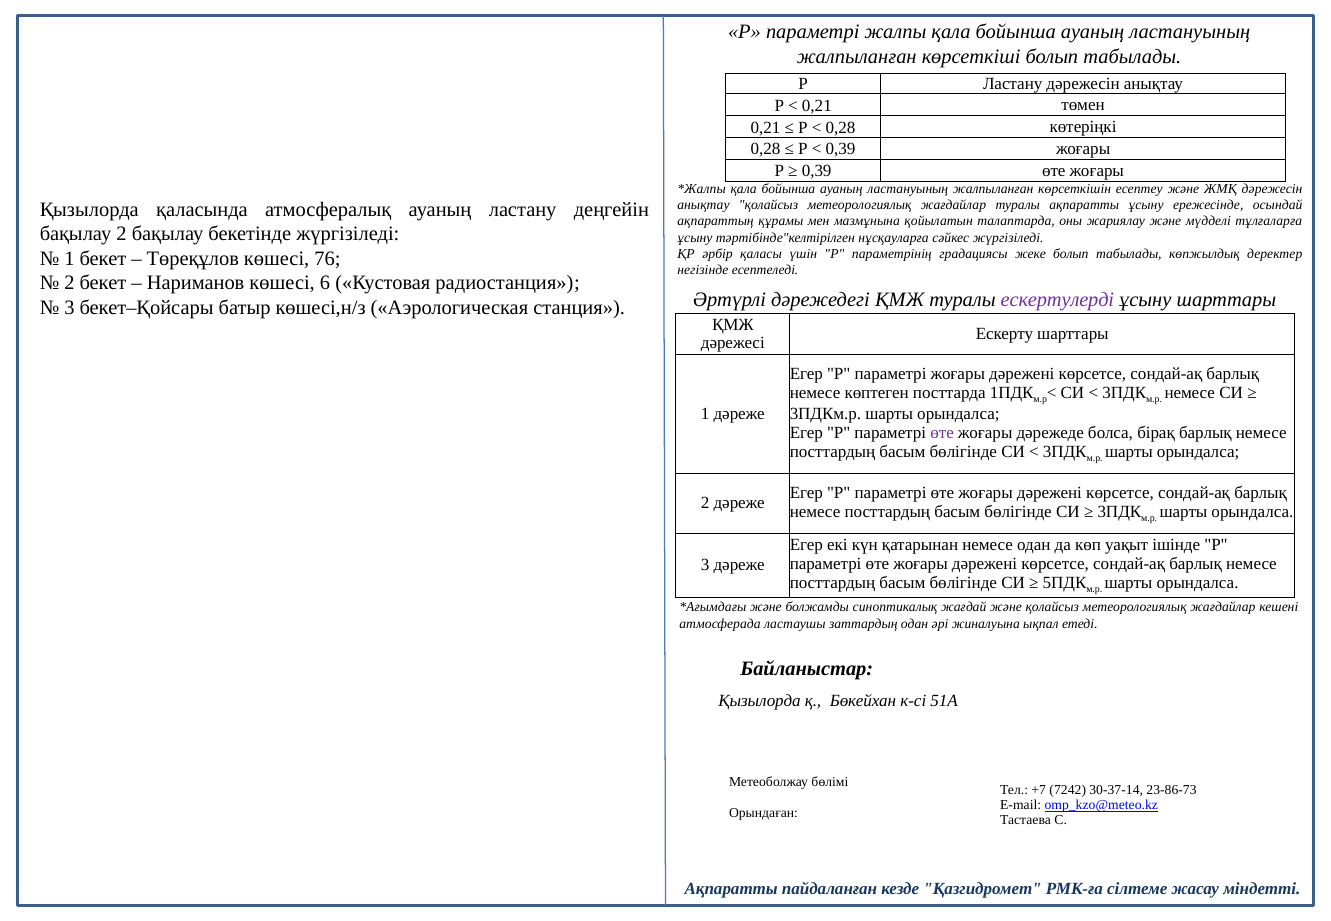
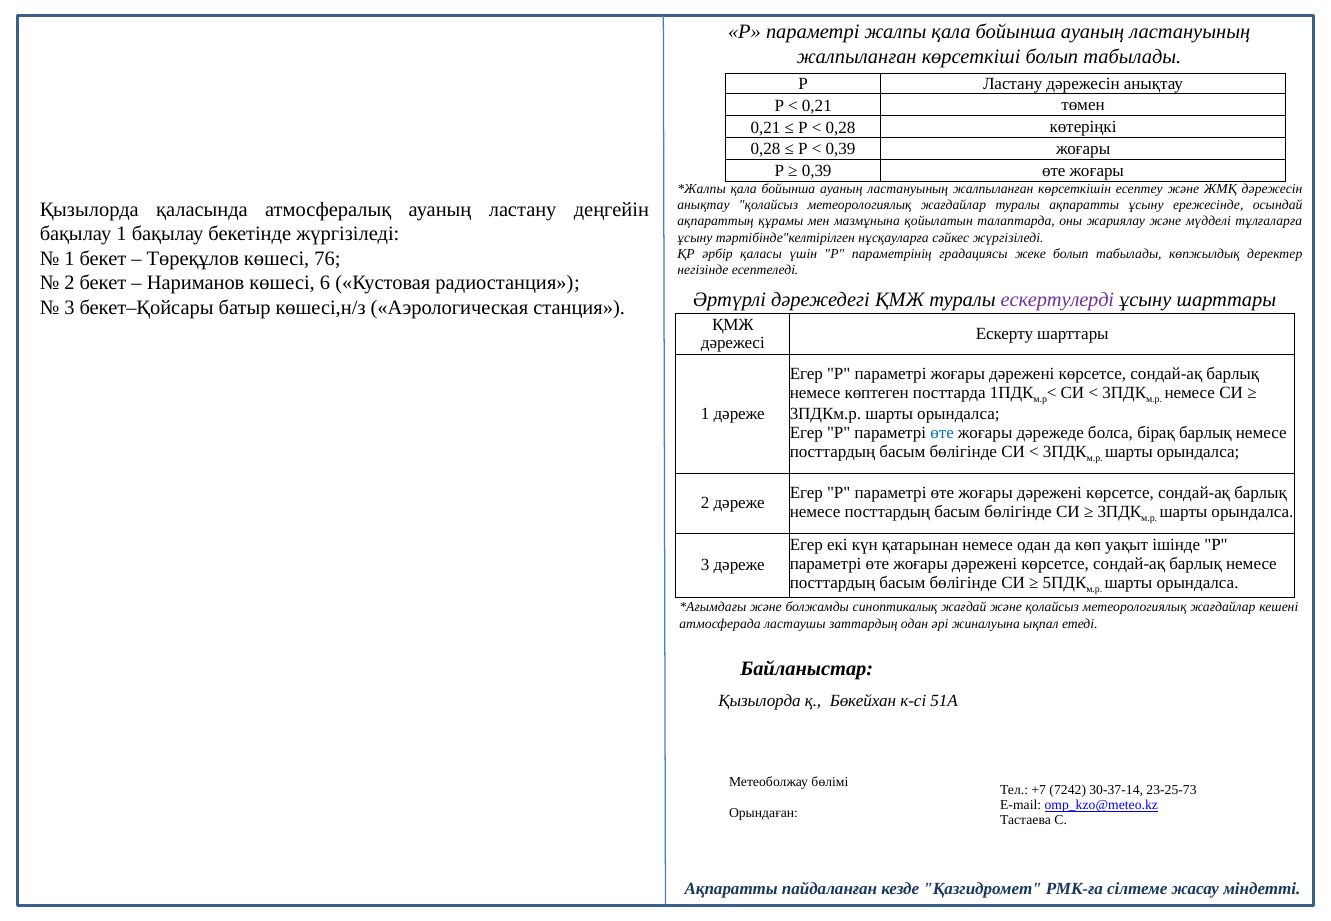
бақылау 2: 2 -> 1
өте at (942, 433) colour: purple -> blue
23-86-73: 23-86-73 -> 23-25-73
